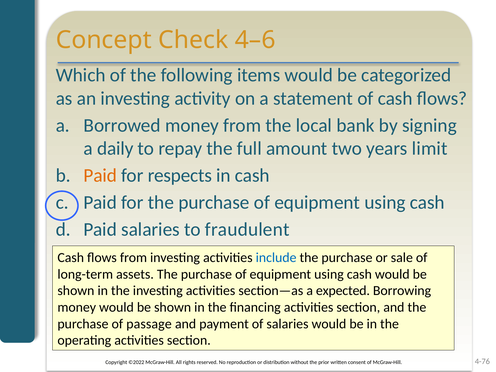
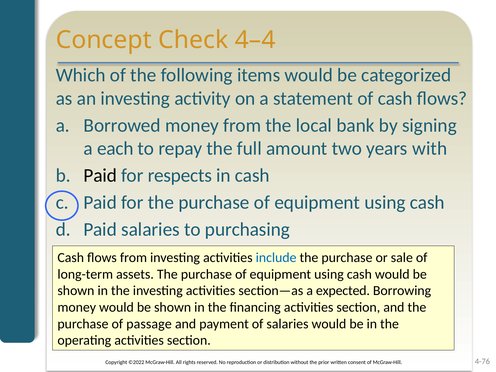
4–6: 4–6 -> 4–4
daily: daily -> each
limit: limit -> with
Paid at (100, 176) colour: orange -> black
fraudulent: fraudulent -> purchasing
